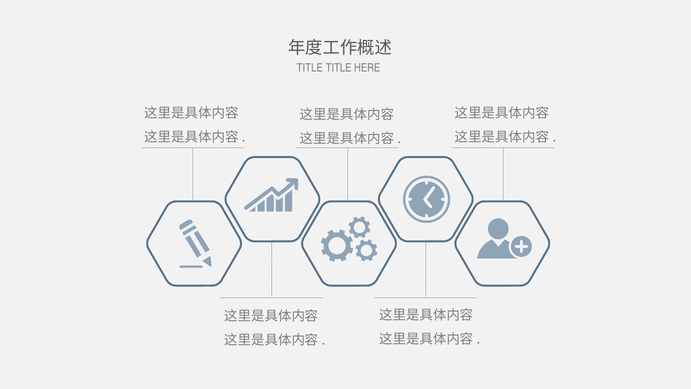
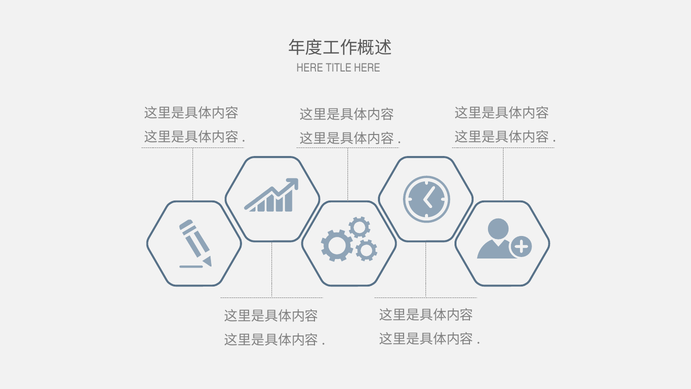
TITLE at (310, 68): TITLE -> HERE
